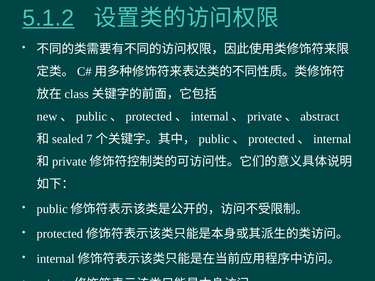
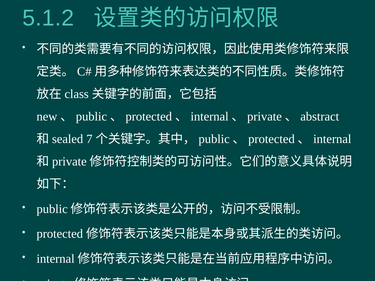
5.1.2 underline: present -> none
